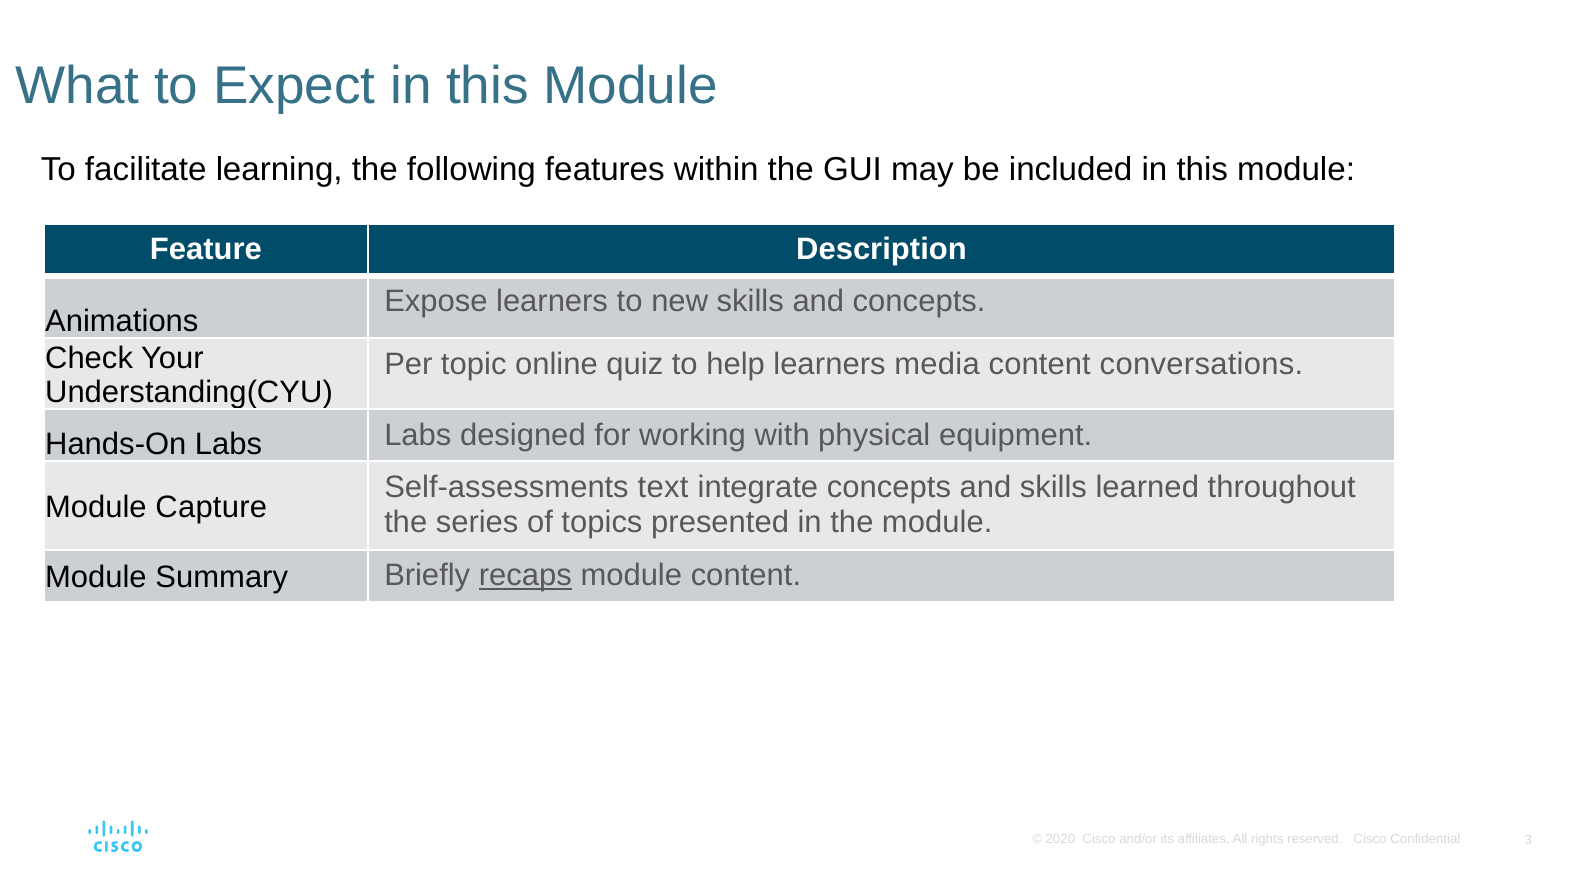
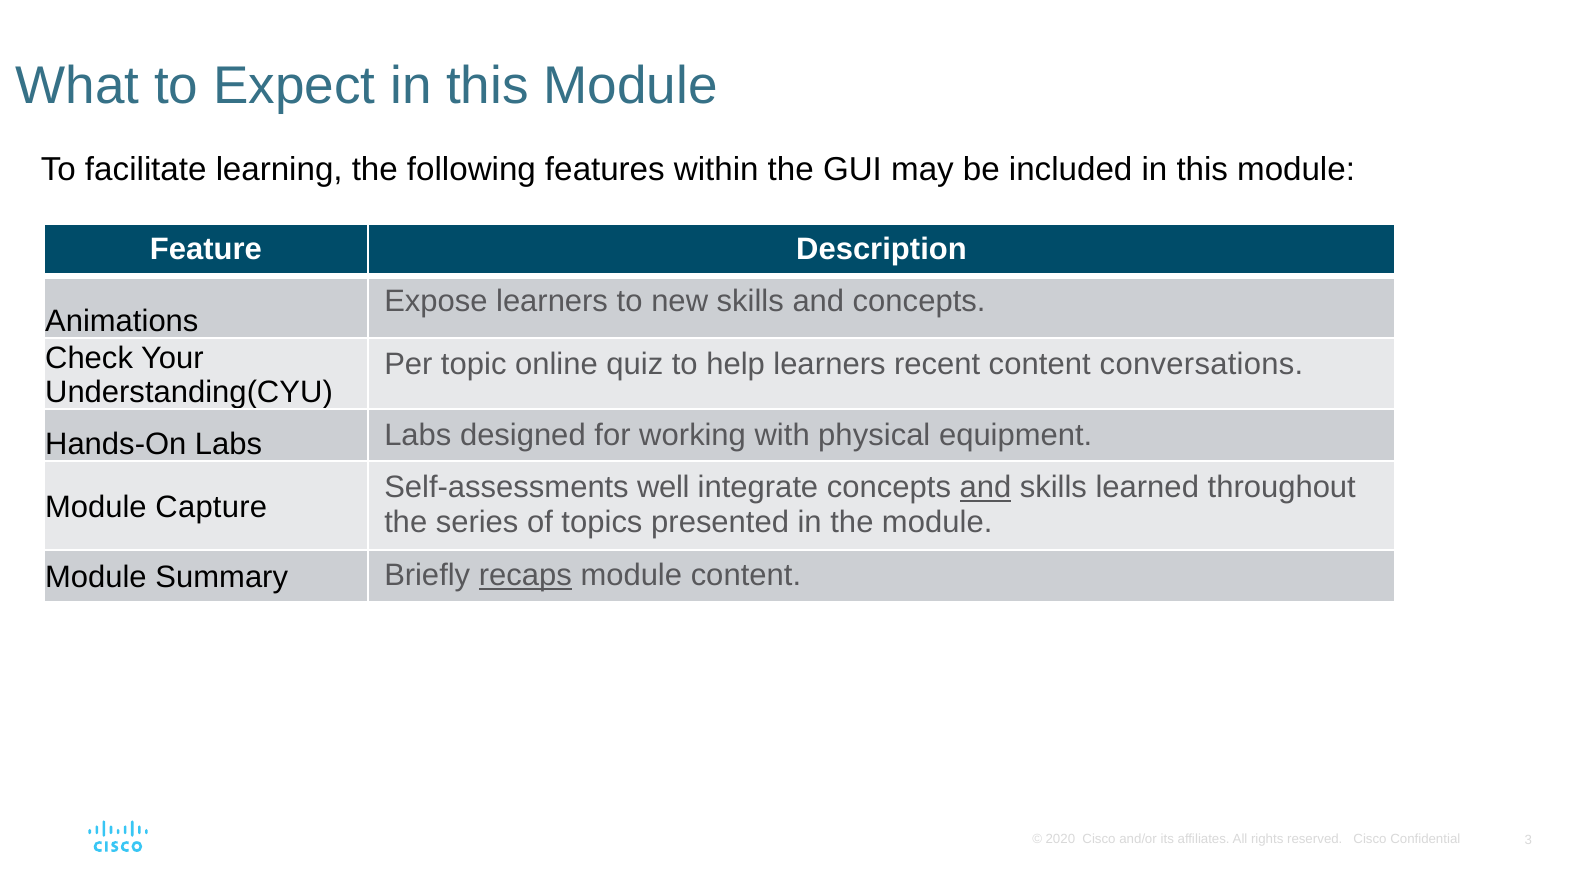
media: media -> recent
text: text -> well
and at (985, 488) underline: none -> present
